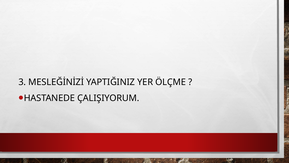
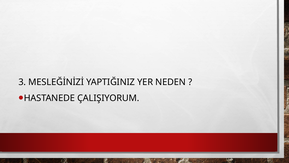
ÖLÇME: ÖLÇME -> NEDEN
